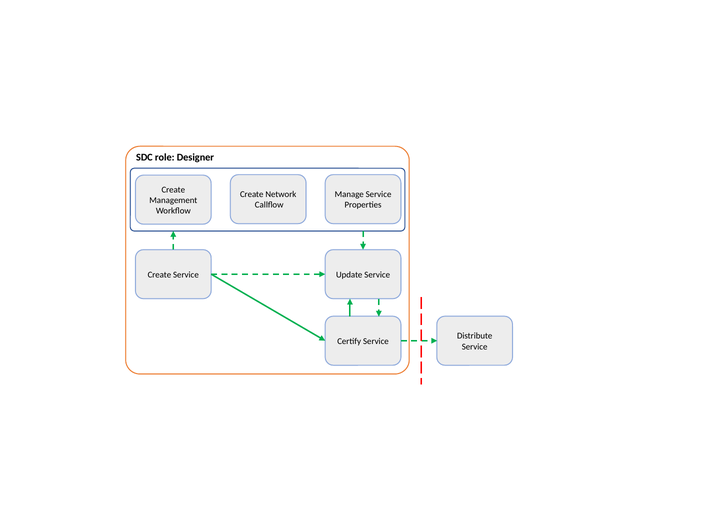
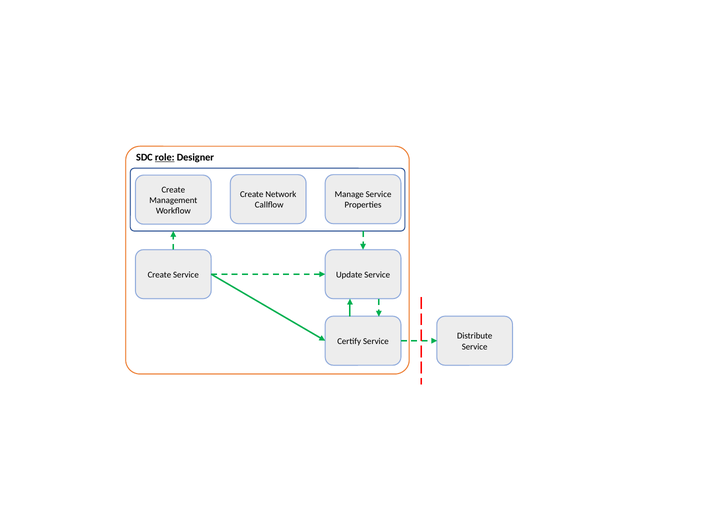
role underline: none -> present
